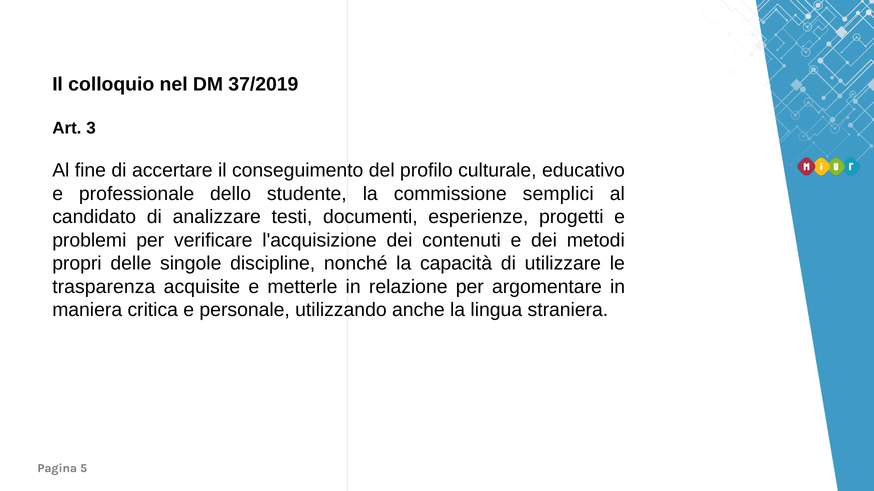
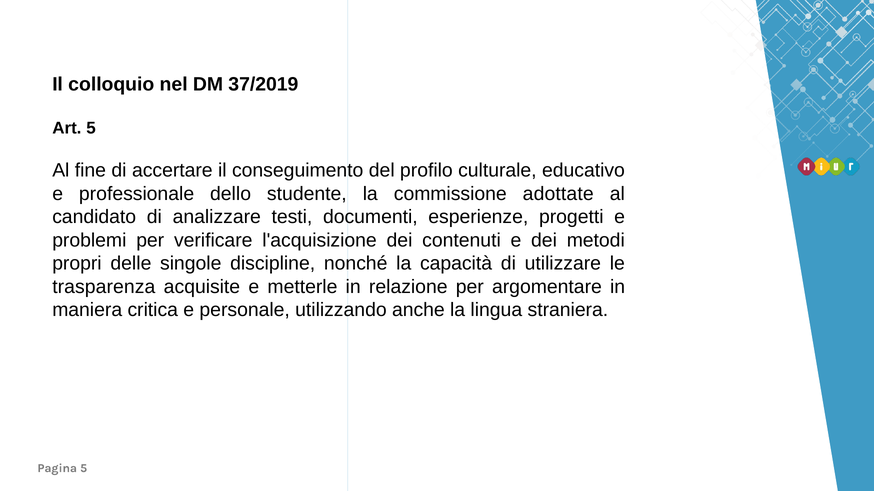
Art 3: 3 -> 5
semplici: semplici -> adottate
